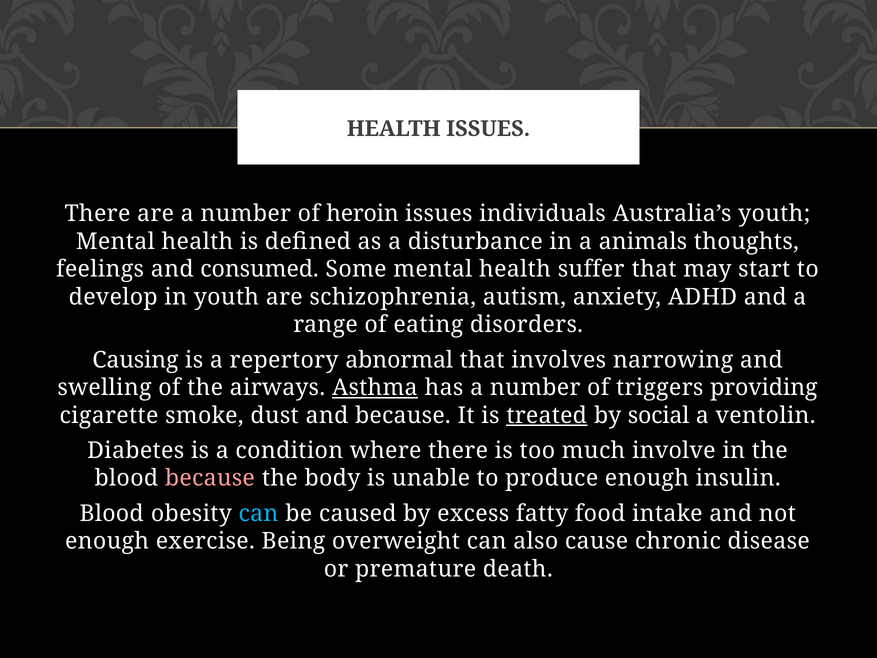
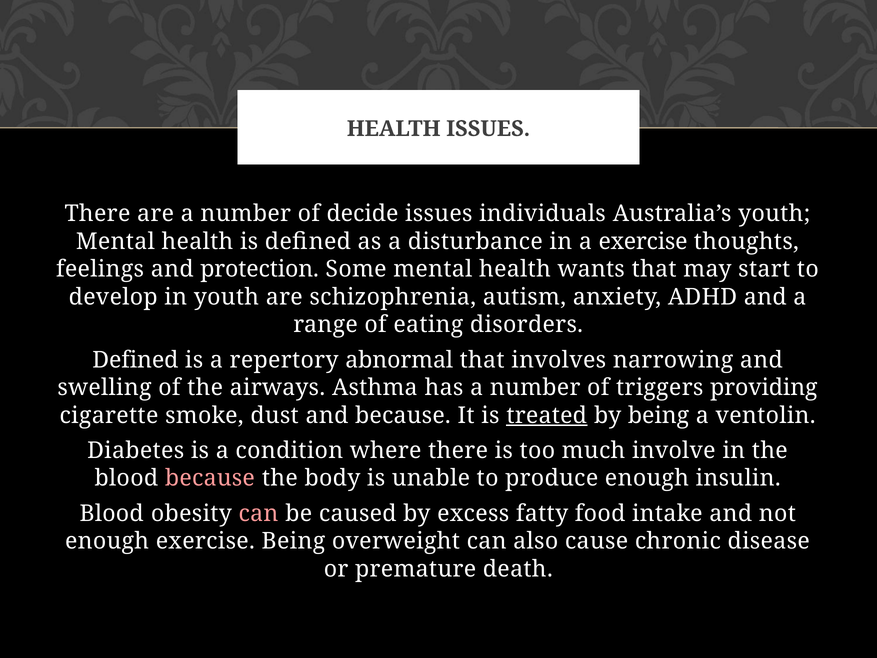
heroin: heroin -> decide
a animals: animals -> exercise
consumed: consumed -> protection
suffer: suffer -> wants
Causing at (135, 360): Causing -> Defined
Asthma underline: present -> none
by social: social -> being
can at (258, 513) colour: light blue -> pink
